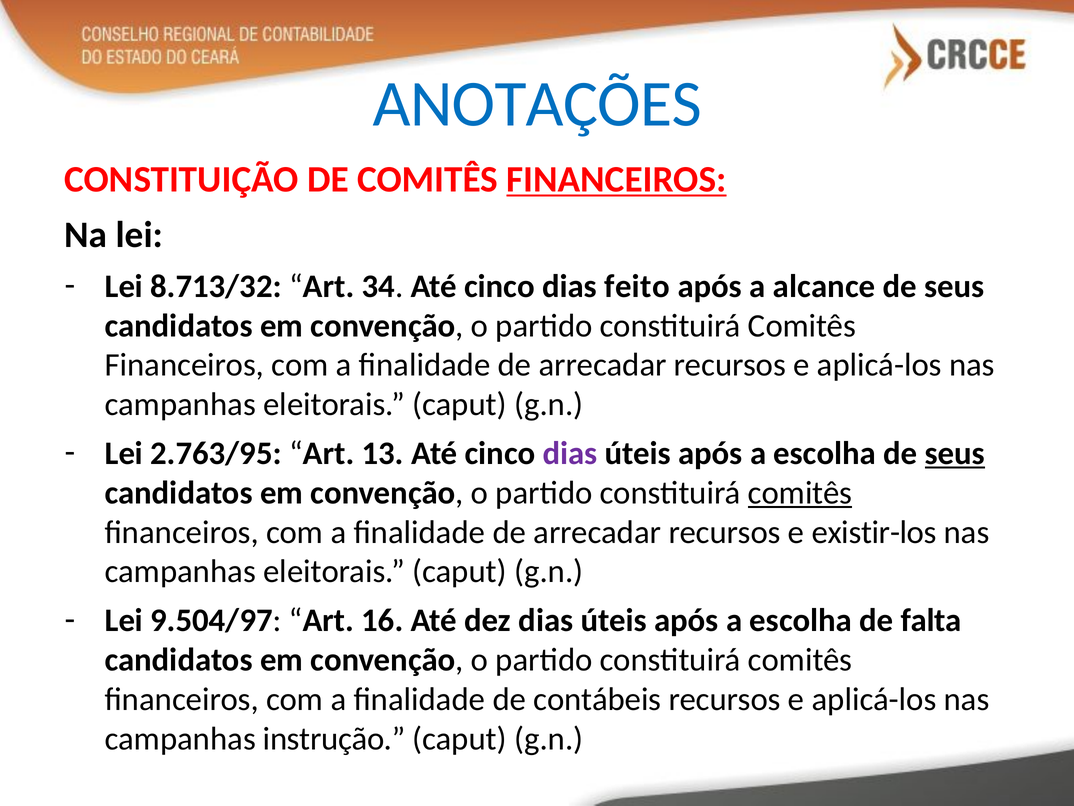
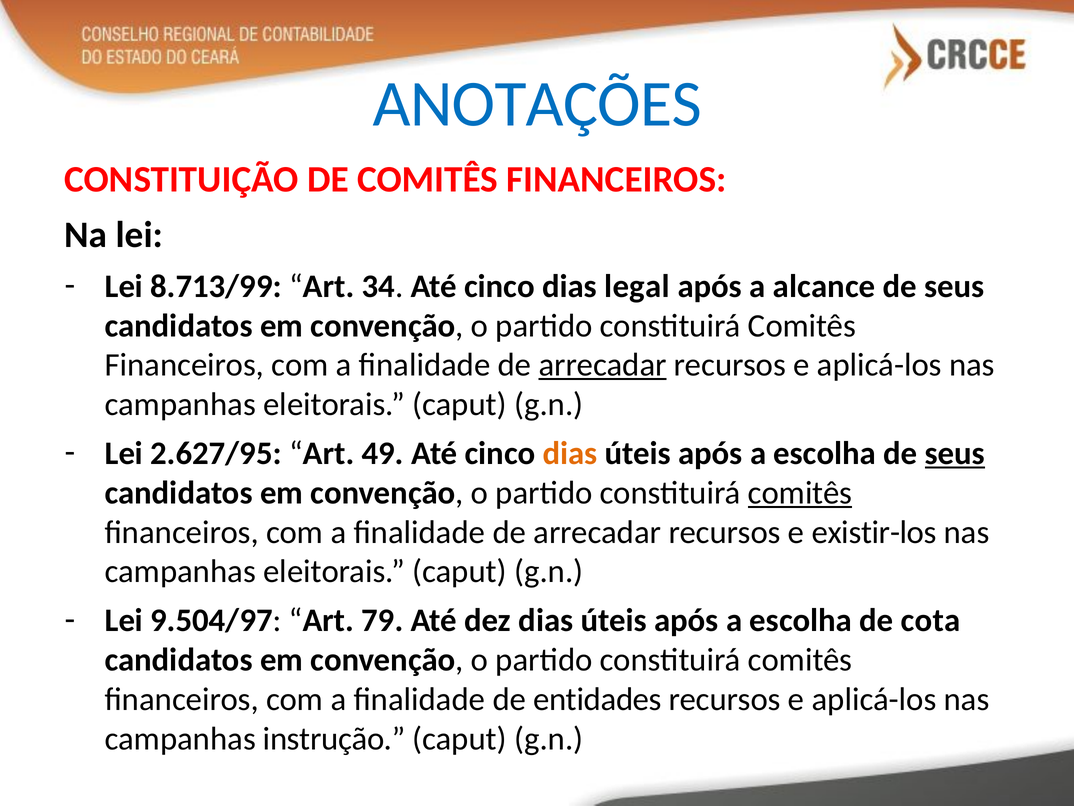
FINANCEIROS at (616, 179) underline: present -> none
8.713/32: 8.713/32 -> 8.713/99
feito: feito -> legal
arrecadar at (603, 365) underline: none -> present
2.763/95: 2.763/95 -> 2.627/95
13: 13 -> 49
dias at (570, 453) colour: purple -> orange
16: 16 -> 79
falta: falta -> cota
contábeis: contábeis -> entidades
